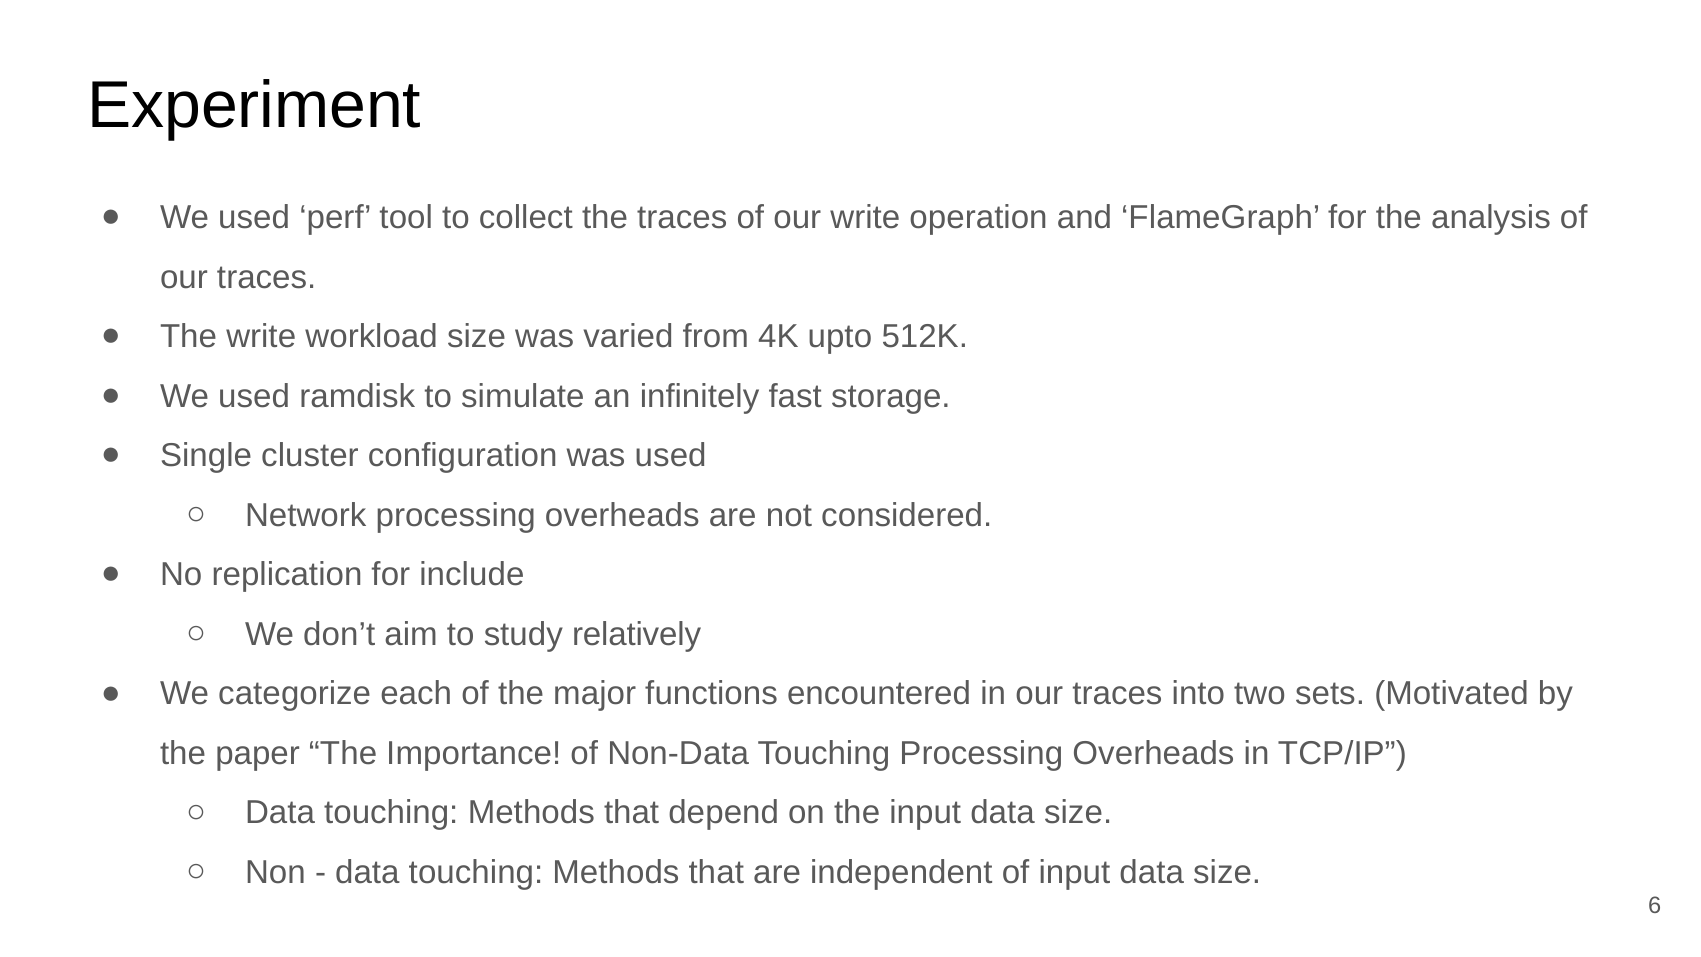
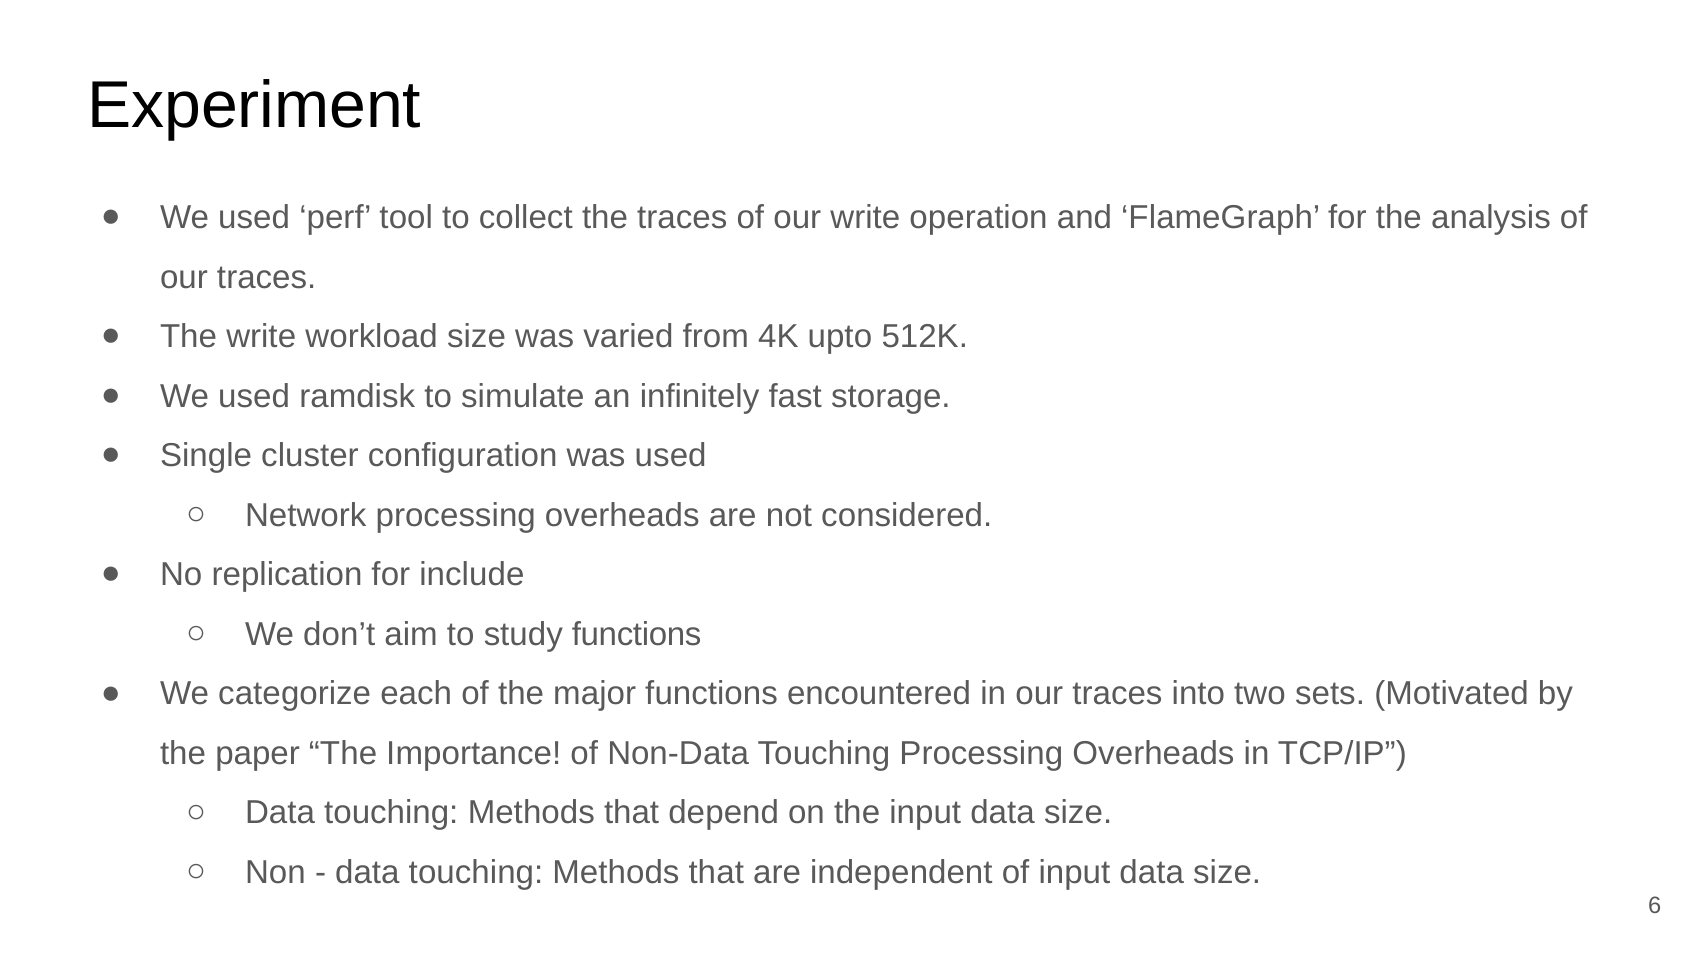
study relatively: relatively -> functions
